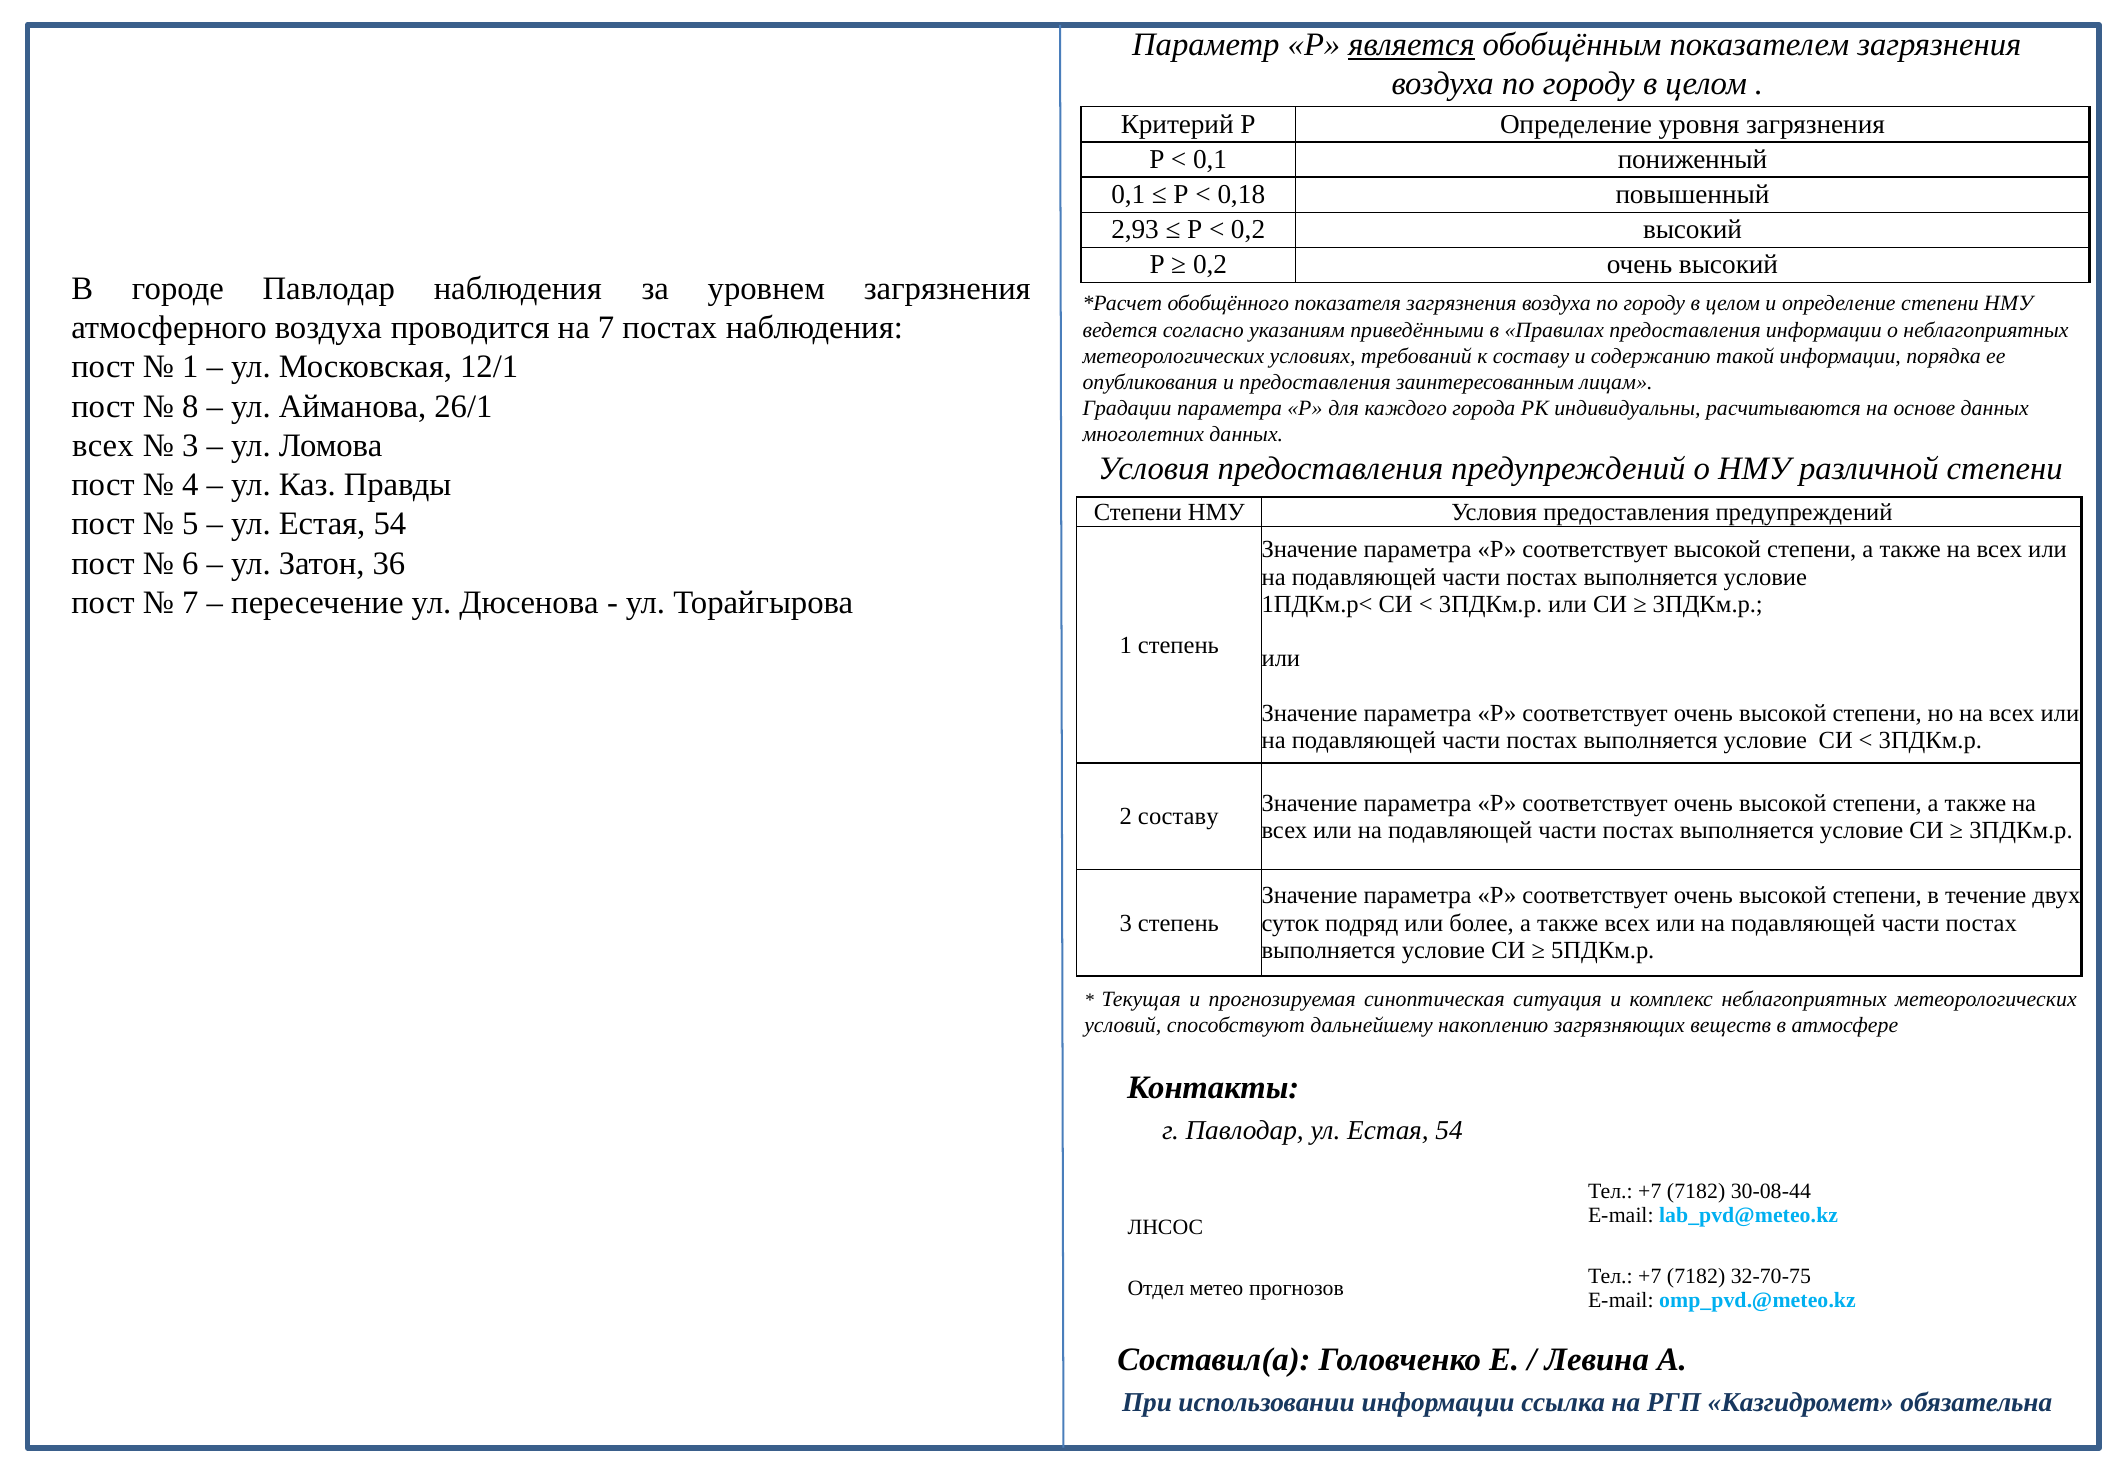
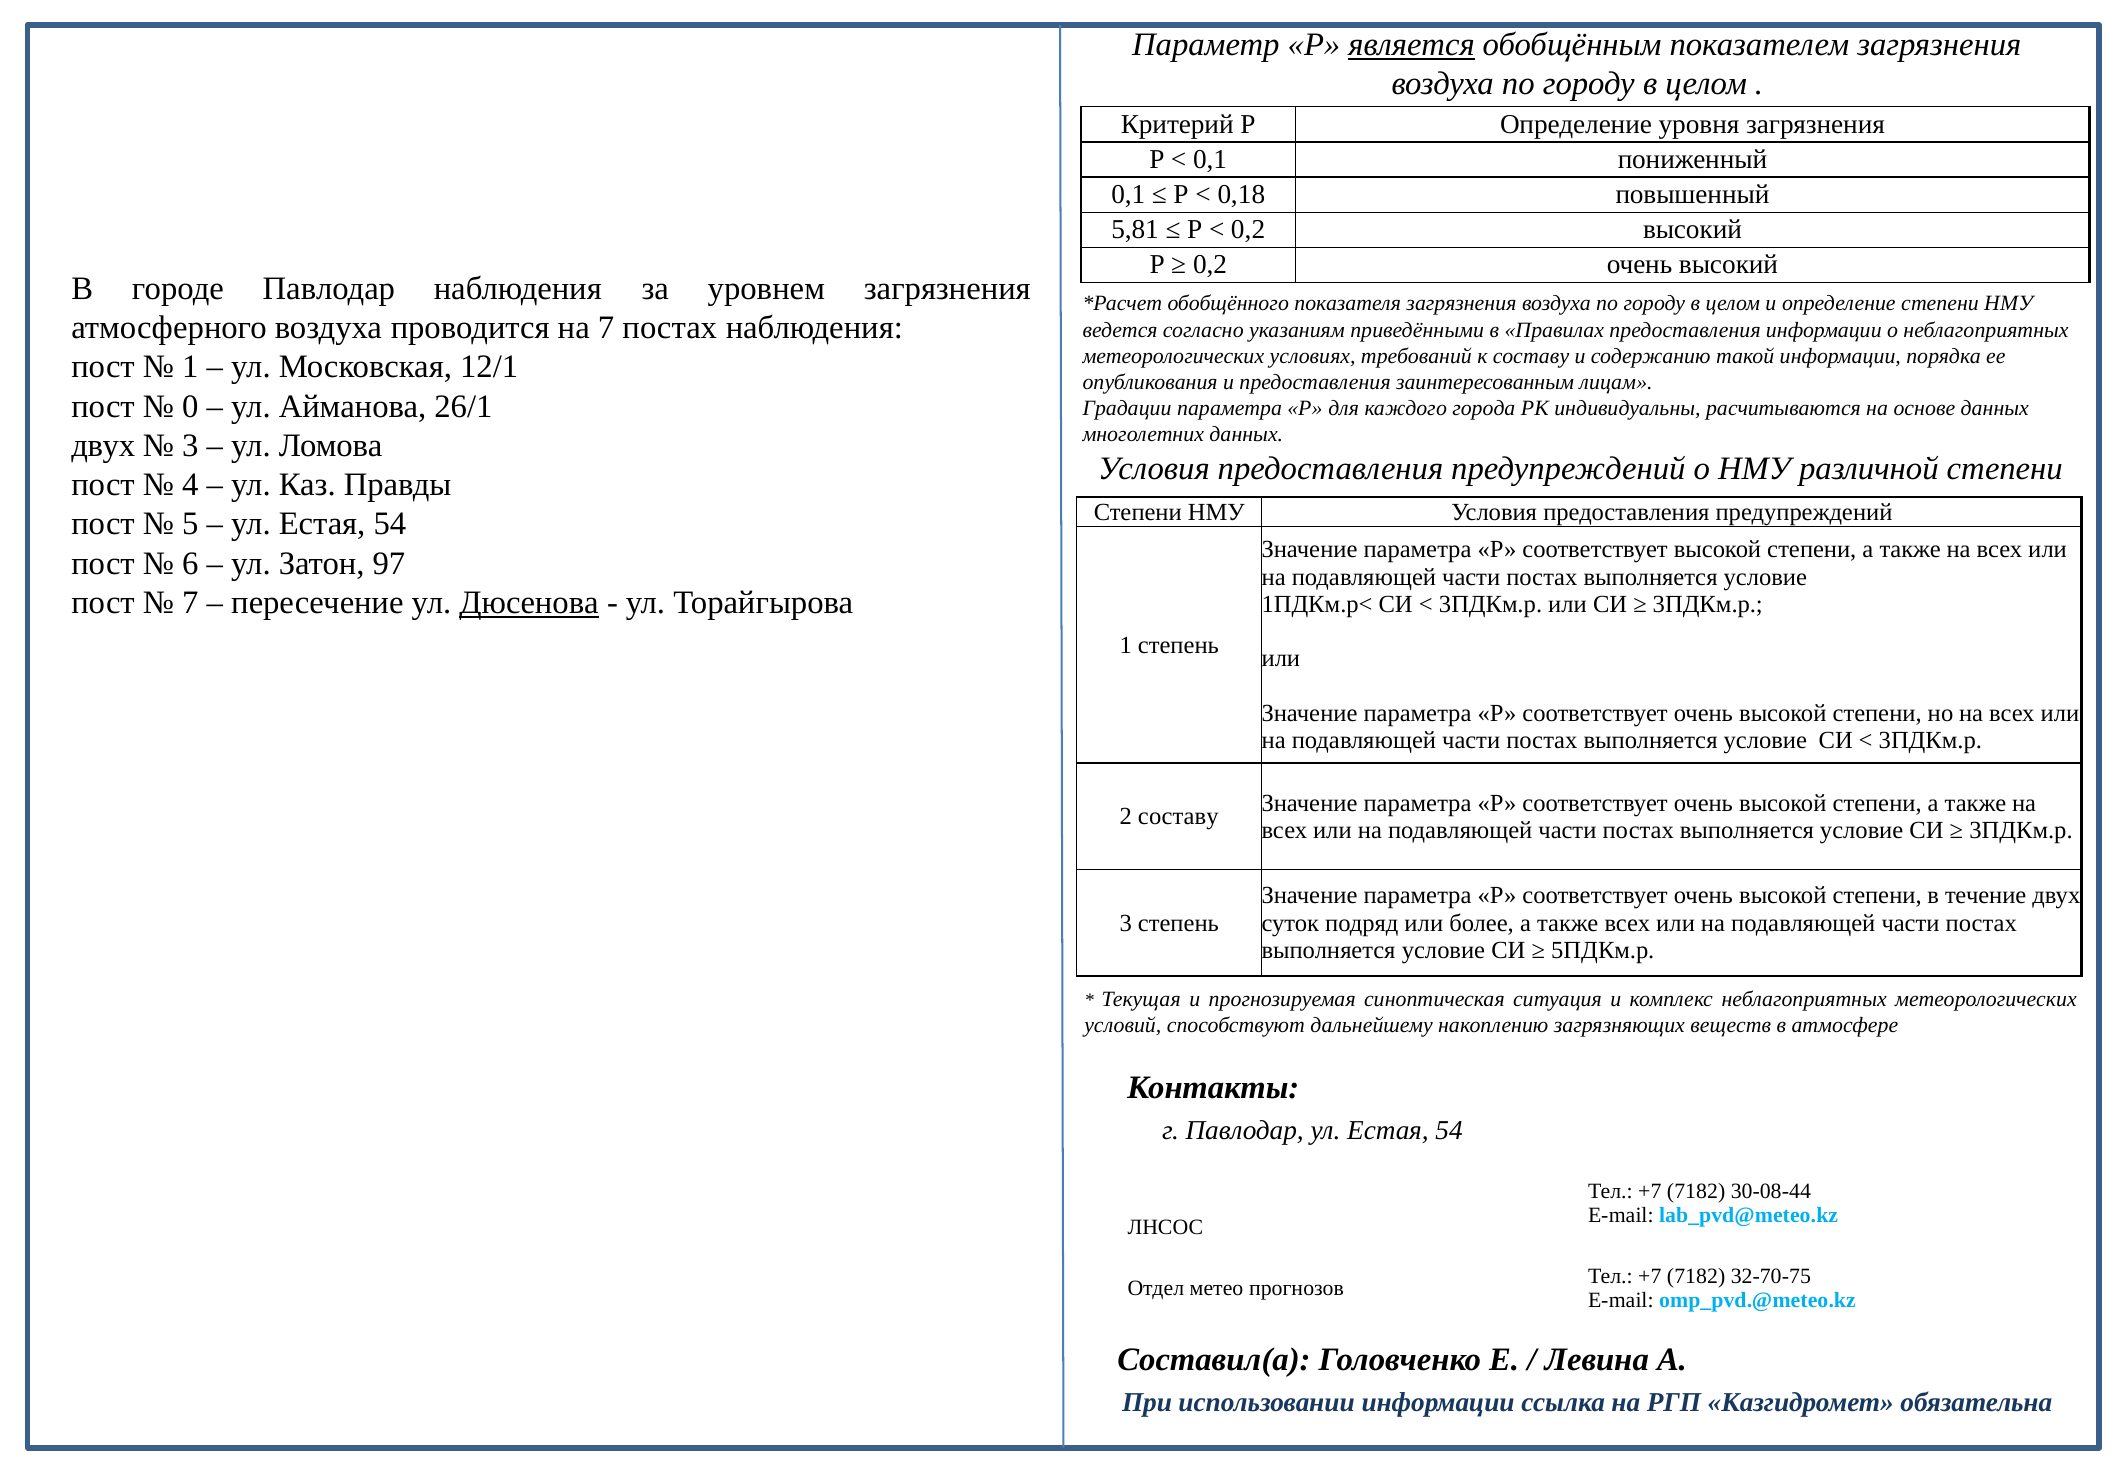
2,93: 2,93 -> 5,81
8: 8 -> 0
всех at (103, 445): всех -> двух
36: 36 -> 97
Дюсенова underline: none -> present
